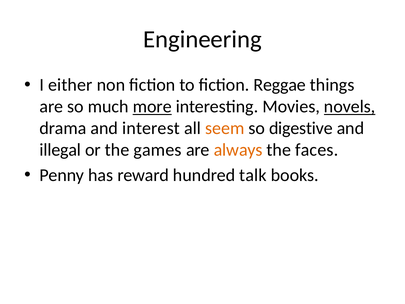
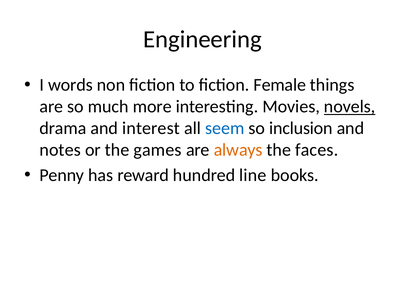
either: either -> words
Reggae: Reggae -> Female
more underline: present -> none
seem colour: orange -> blue
digestive: digestive -> inclusion
illegal: illegal -> notes
talk: talk -> line
